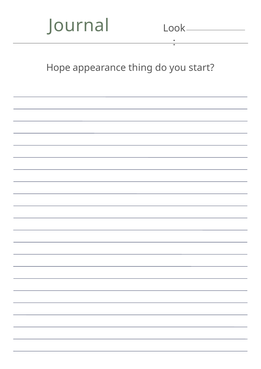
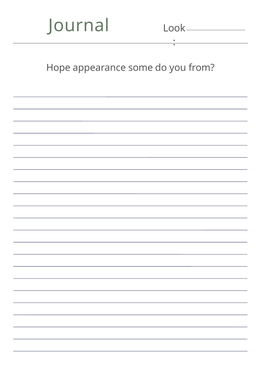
thing: thing -> some
start: start -> from
